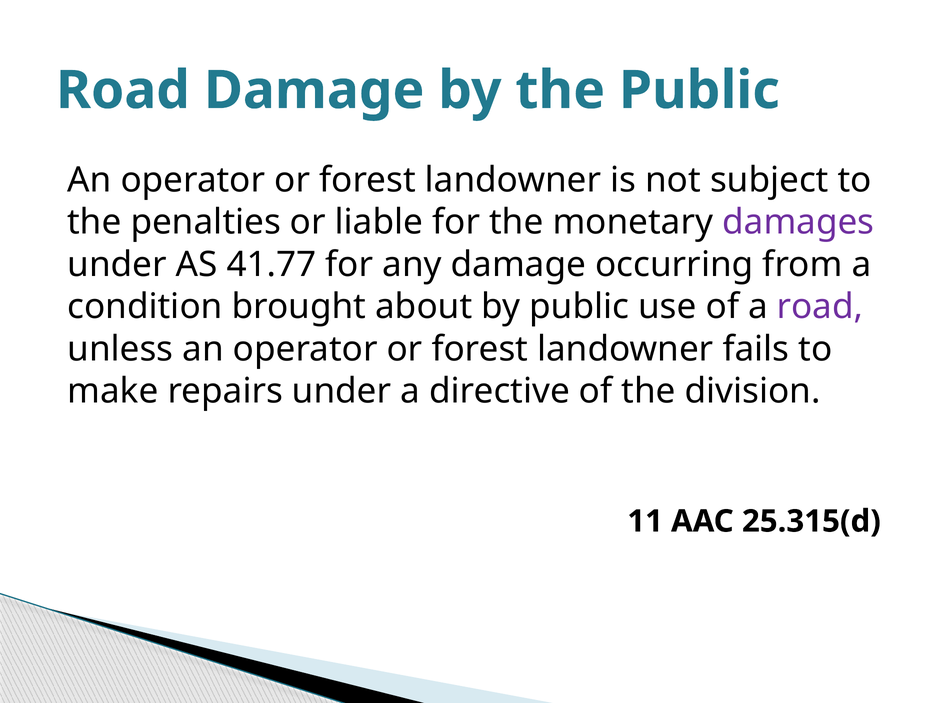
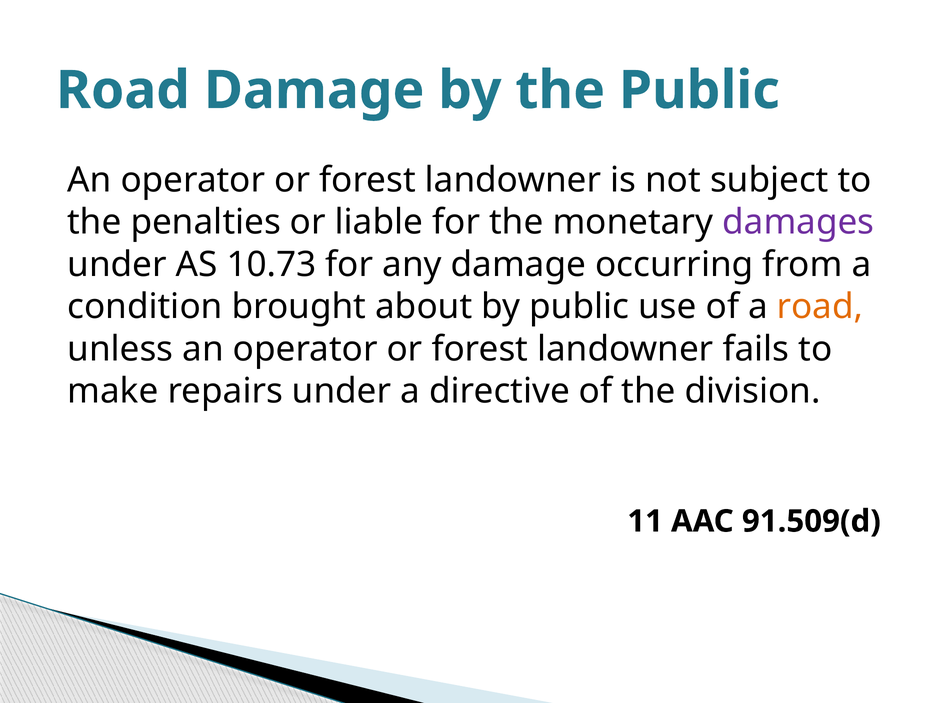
41.77: 41.77 -> 10.73
road at (820, 307) colour: purple -> orange
25.315(d: 25.315(d -> 91.509(d
